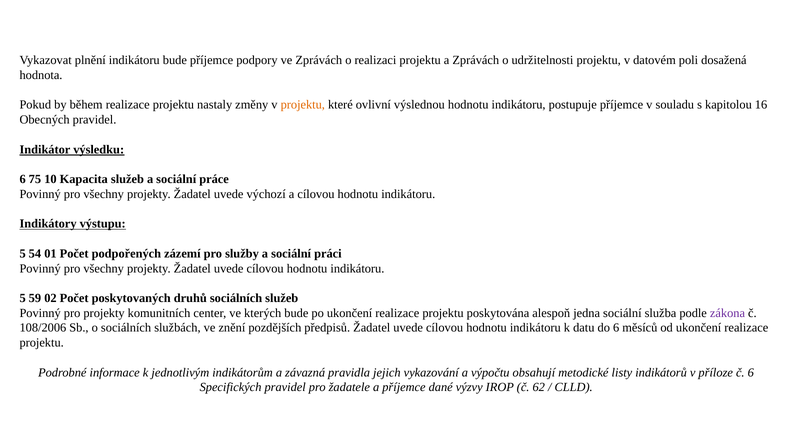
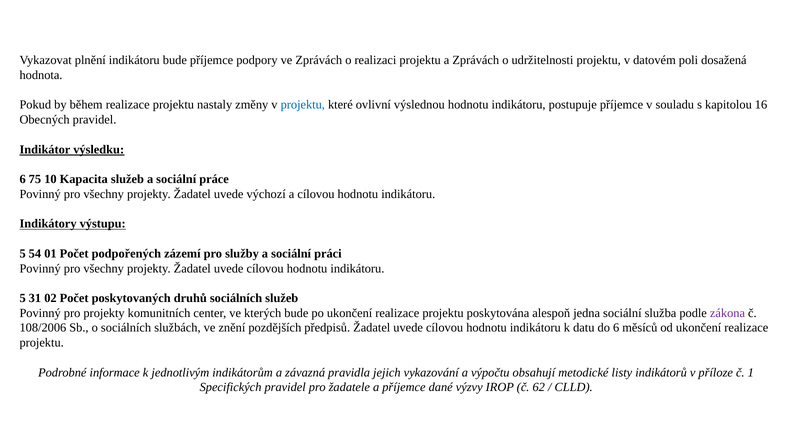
projektu at (303, 105) colour: orange -> blue
59: 59 -> 31
č 6: 6 -> 1
